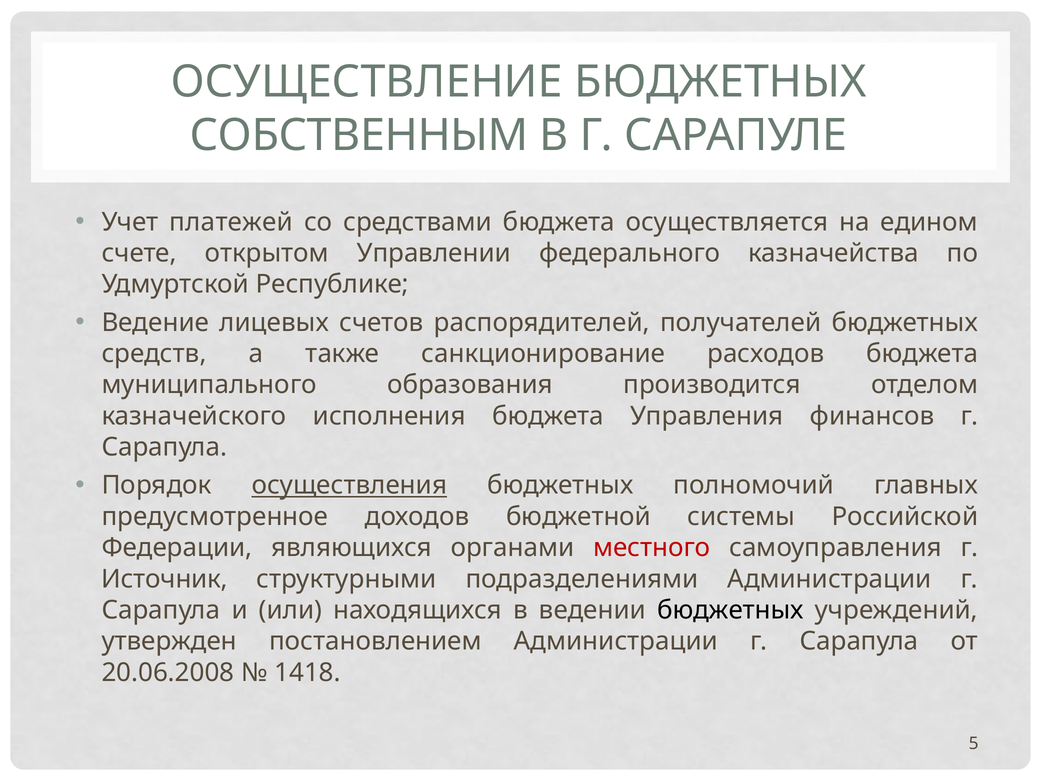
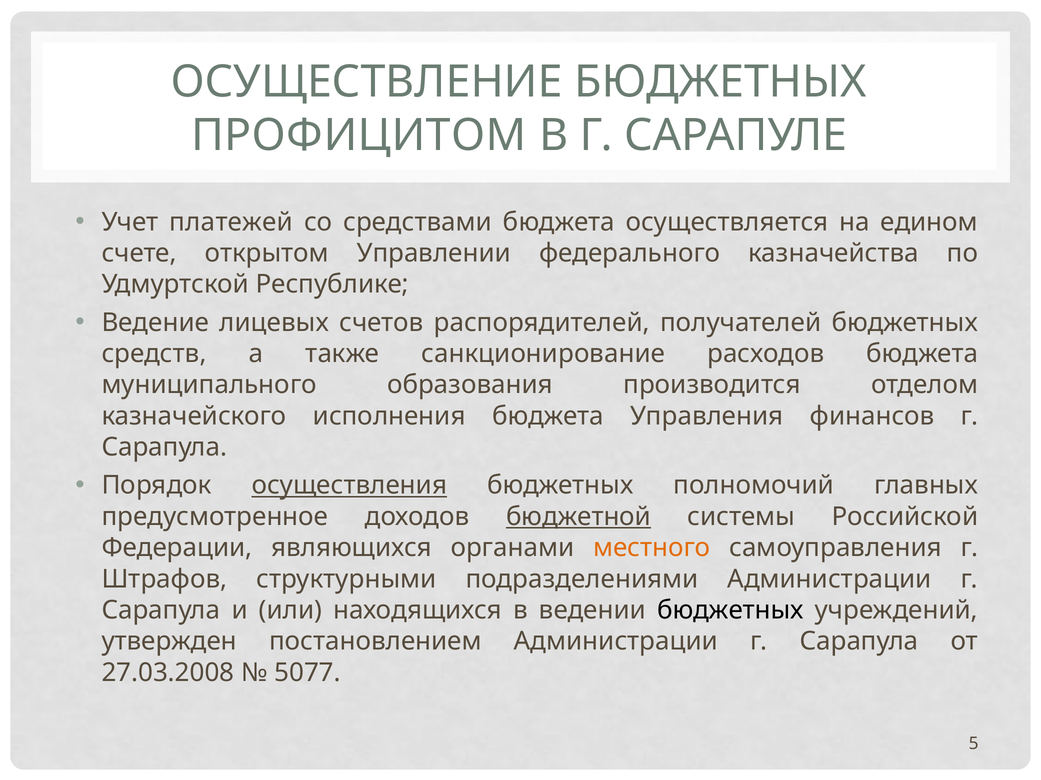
СОБСТВЕННЫМ: СОБСТВЕННЫМ -> ПРОФИЦИТОМ
бюджетной underline: none -> present
местного colour: red -> orange
Источник: Источник -> Штрафов
20.06.2008: 20.06.2008 -> 27.03.2008
1418: 1418 -> 5077
